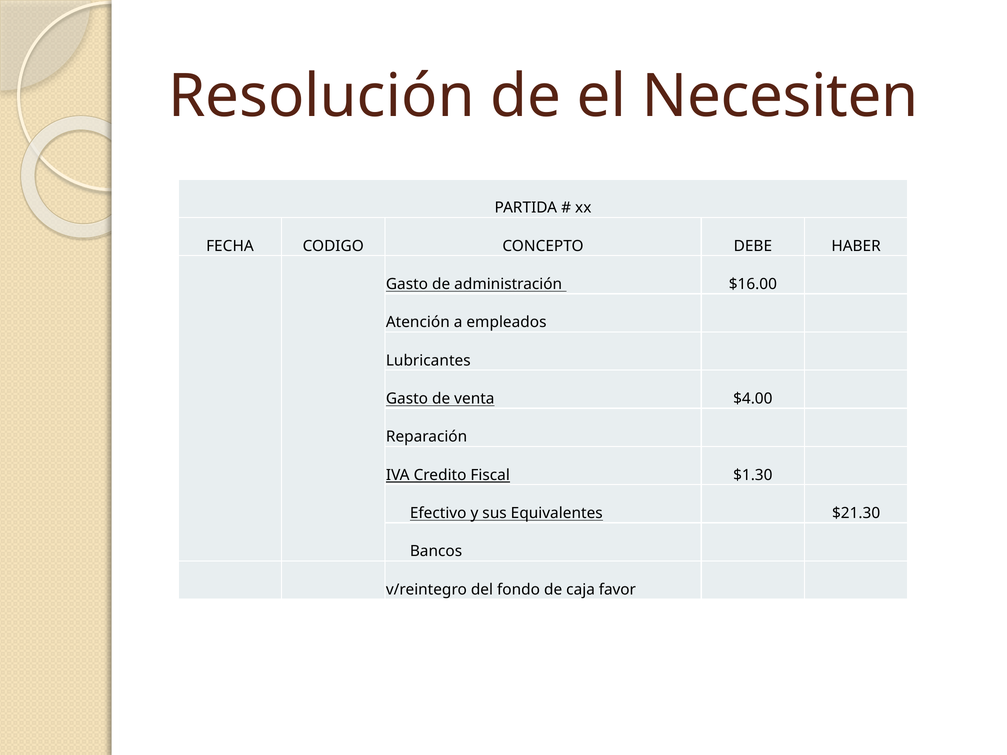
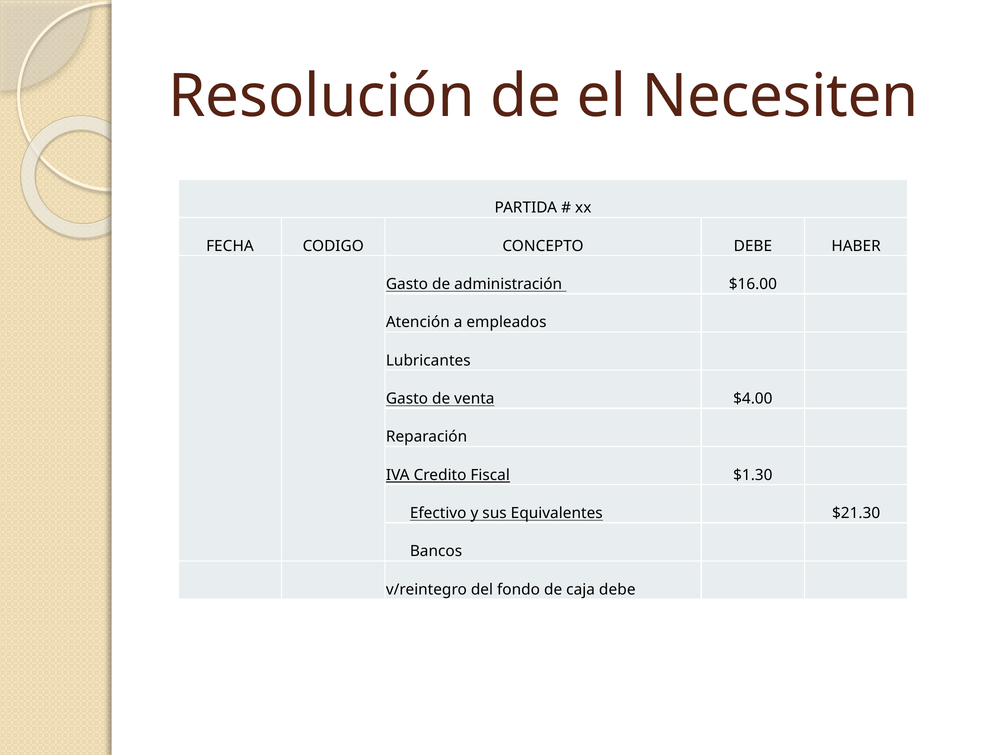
caja favor: favor -> debe
